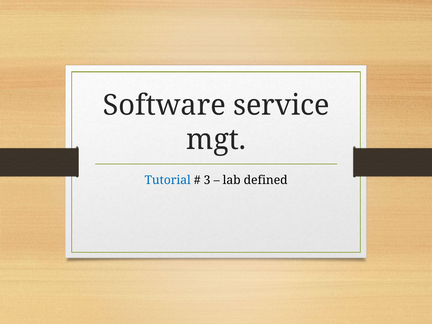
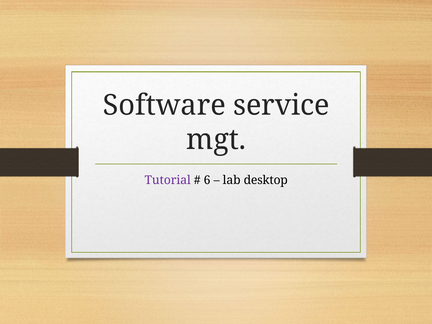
Tutorial colour: blue -> purple
3: 3 -> 6
defined: defined -> desktop
